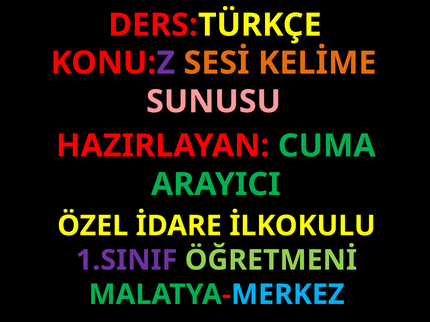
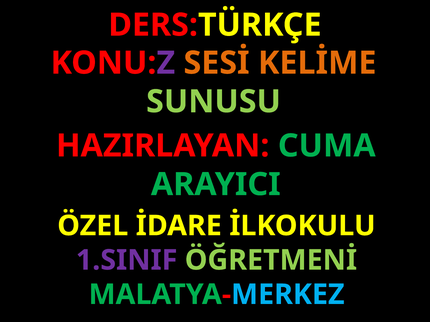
SUNUSU colour: pink -> light green
